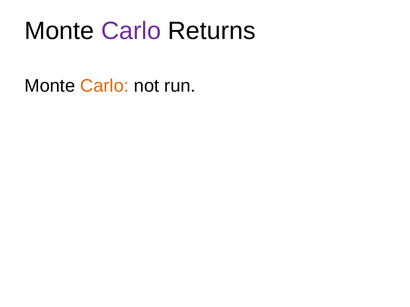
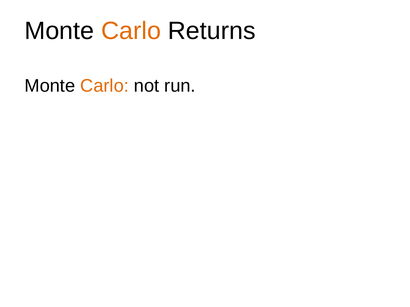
Carlo at (131, 31) colour: purple -> orange
